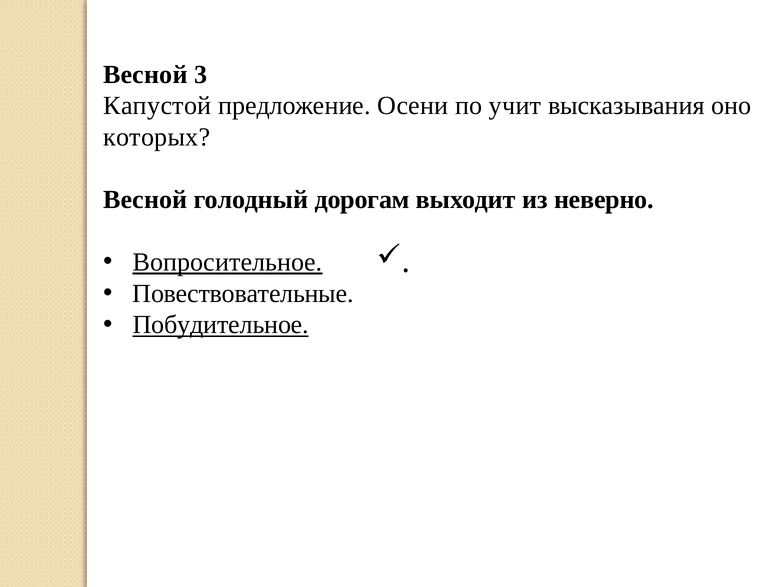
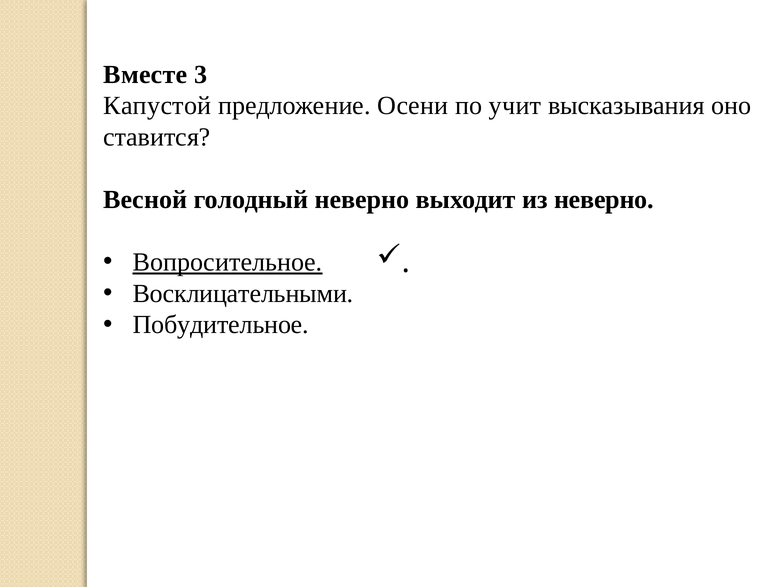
Весной at (145, 74): Весной -> Вместе
которых: которых -> ставится
голодный дорогам: дорогам -> неверно
Повествовательные: Повествовательные -> Восклицательными
Побудительное underline: present -> none
